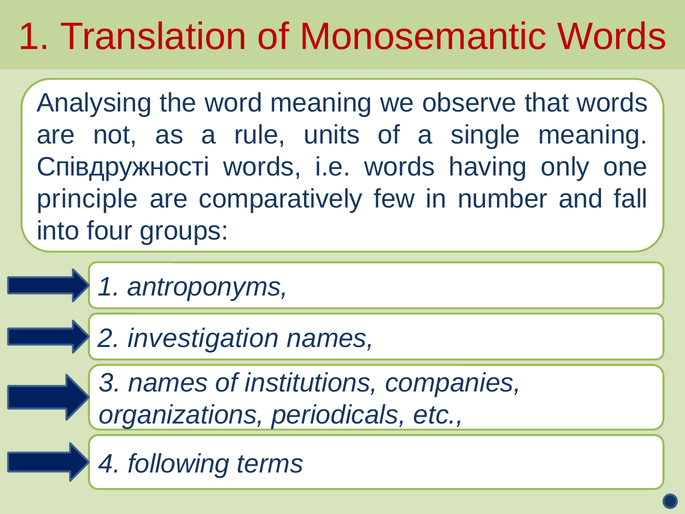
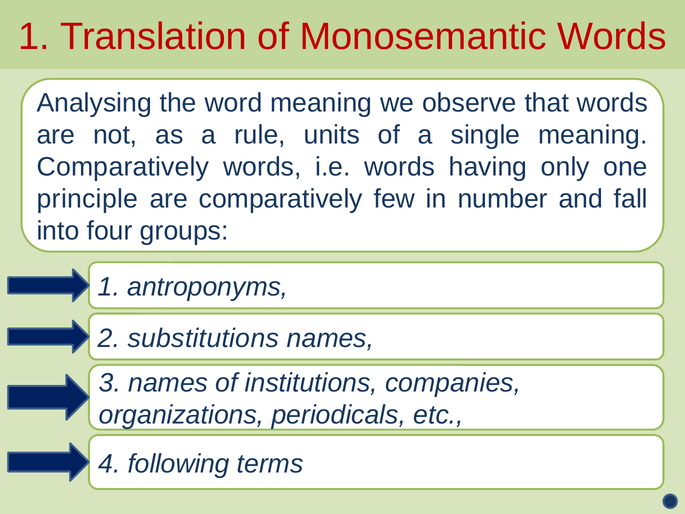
Співдружності at (123, 167): Співдружності -> Comparatively
investigation: investigation -> substitutions
